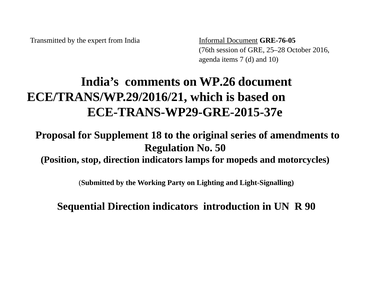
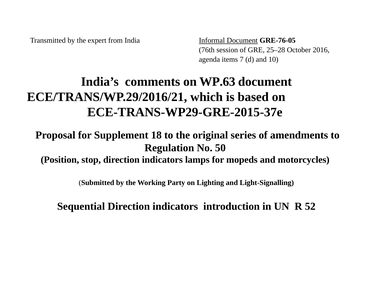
WP.26: WP.26 -> WP.63
90: 90 -> 52
